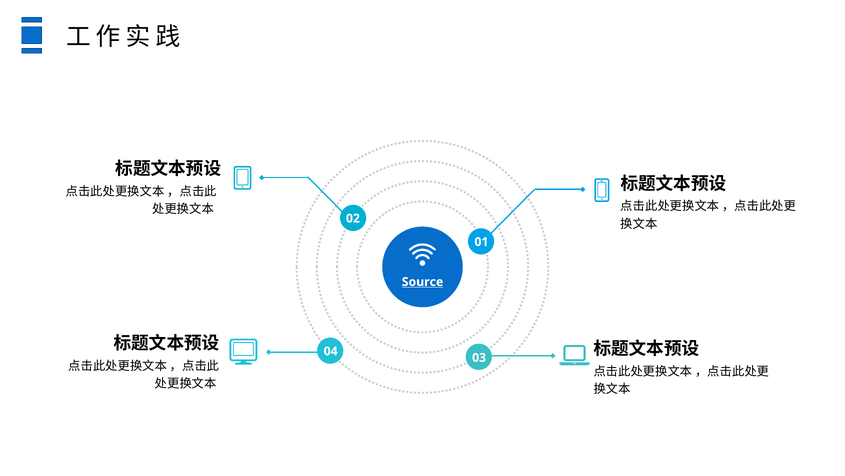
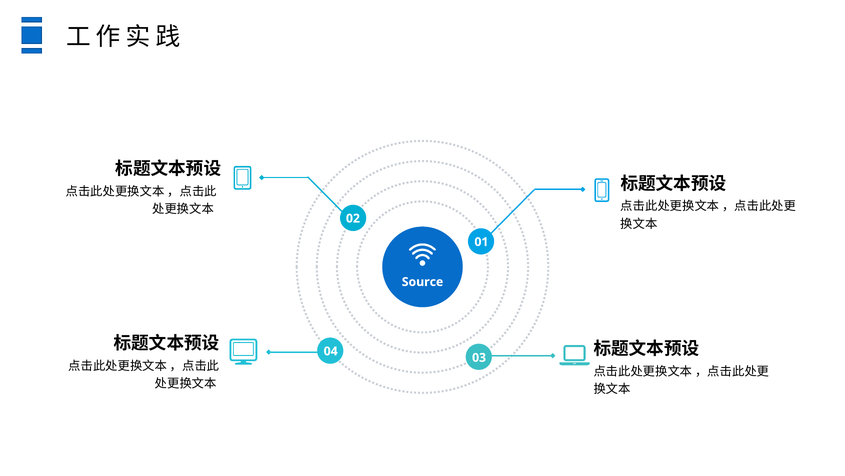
Source underline: present -> none
